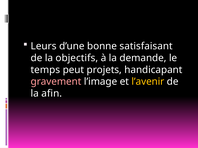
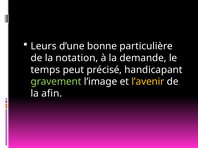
satisfaisant: satisfaisant -> particulière
objectifs: objectifs -> notation
projets: projets -> précisé
gravement colour: pink -> light green
